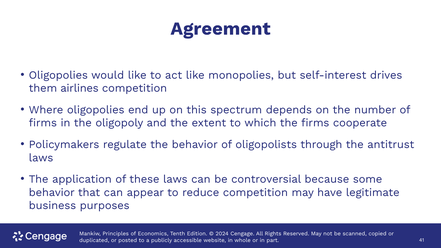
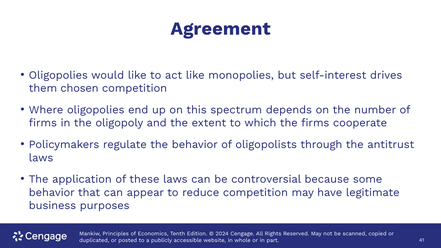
airlines: airlines -> chosen
